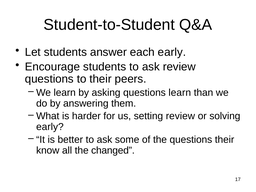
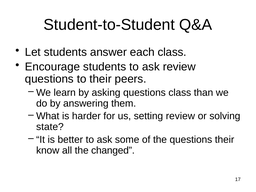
each early: early -> class
questions learn: learn -> class
early at (50, 127): early -> state
